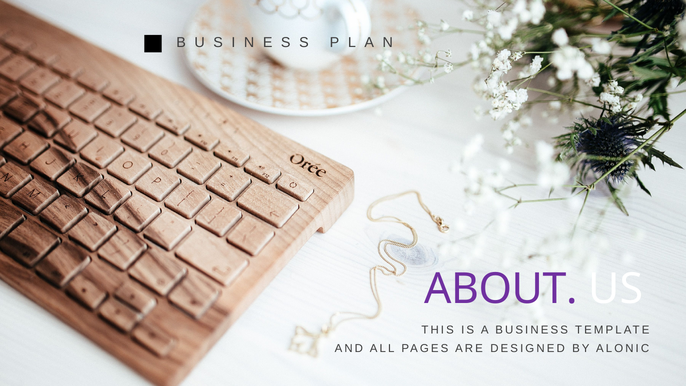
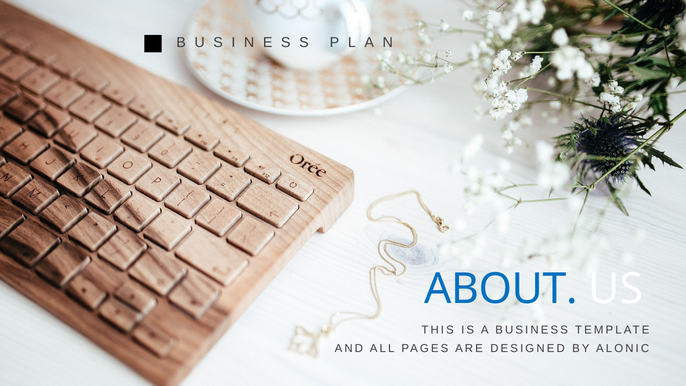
ABOUT colour: purple -> blue
